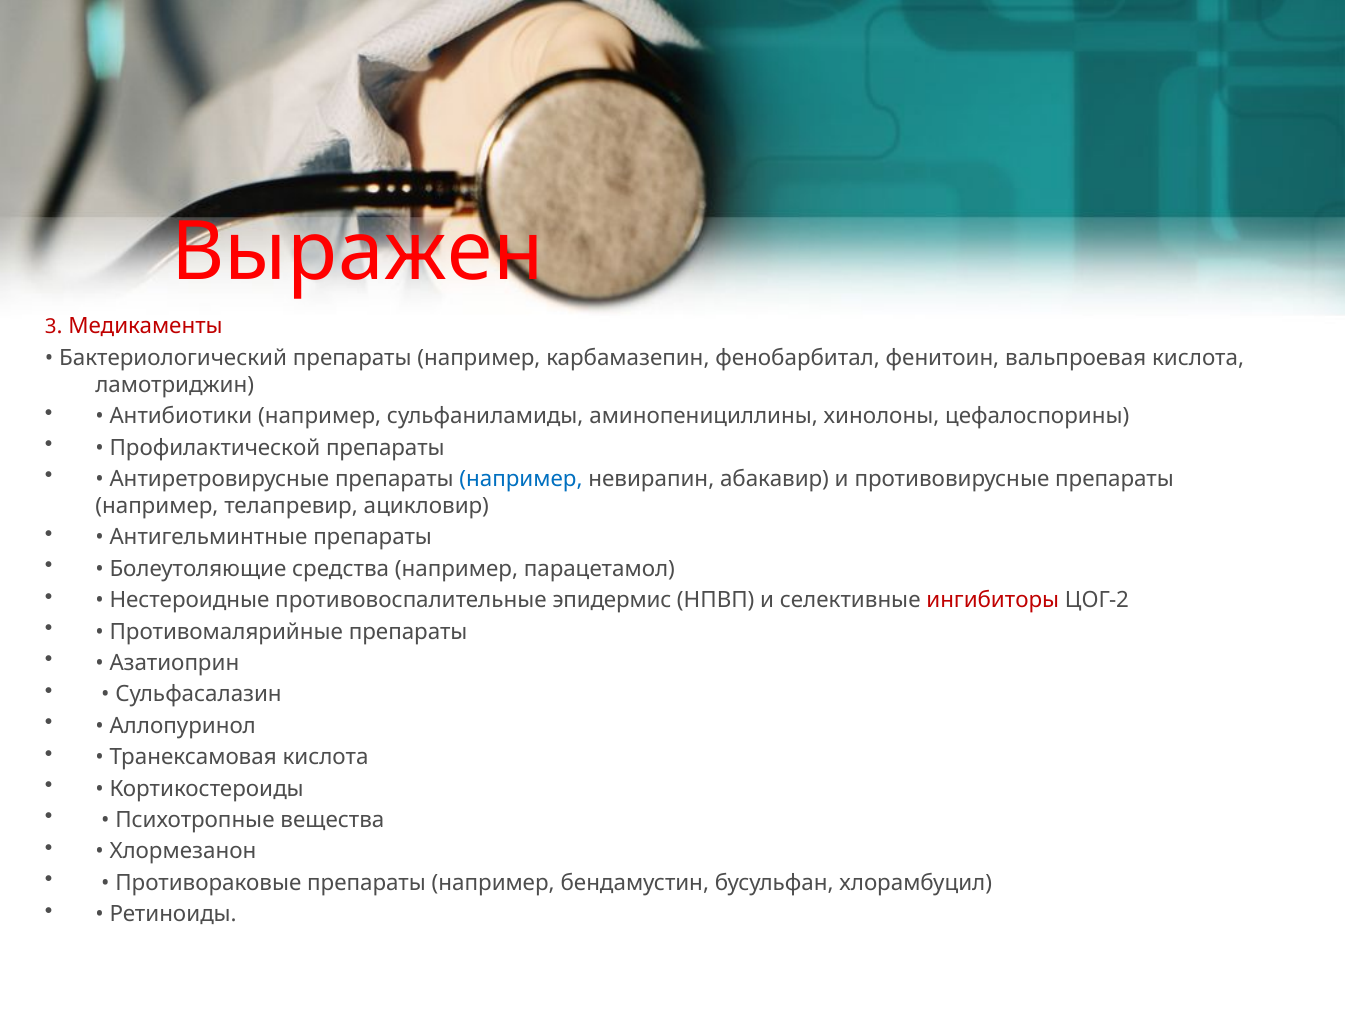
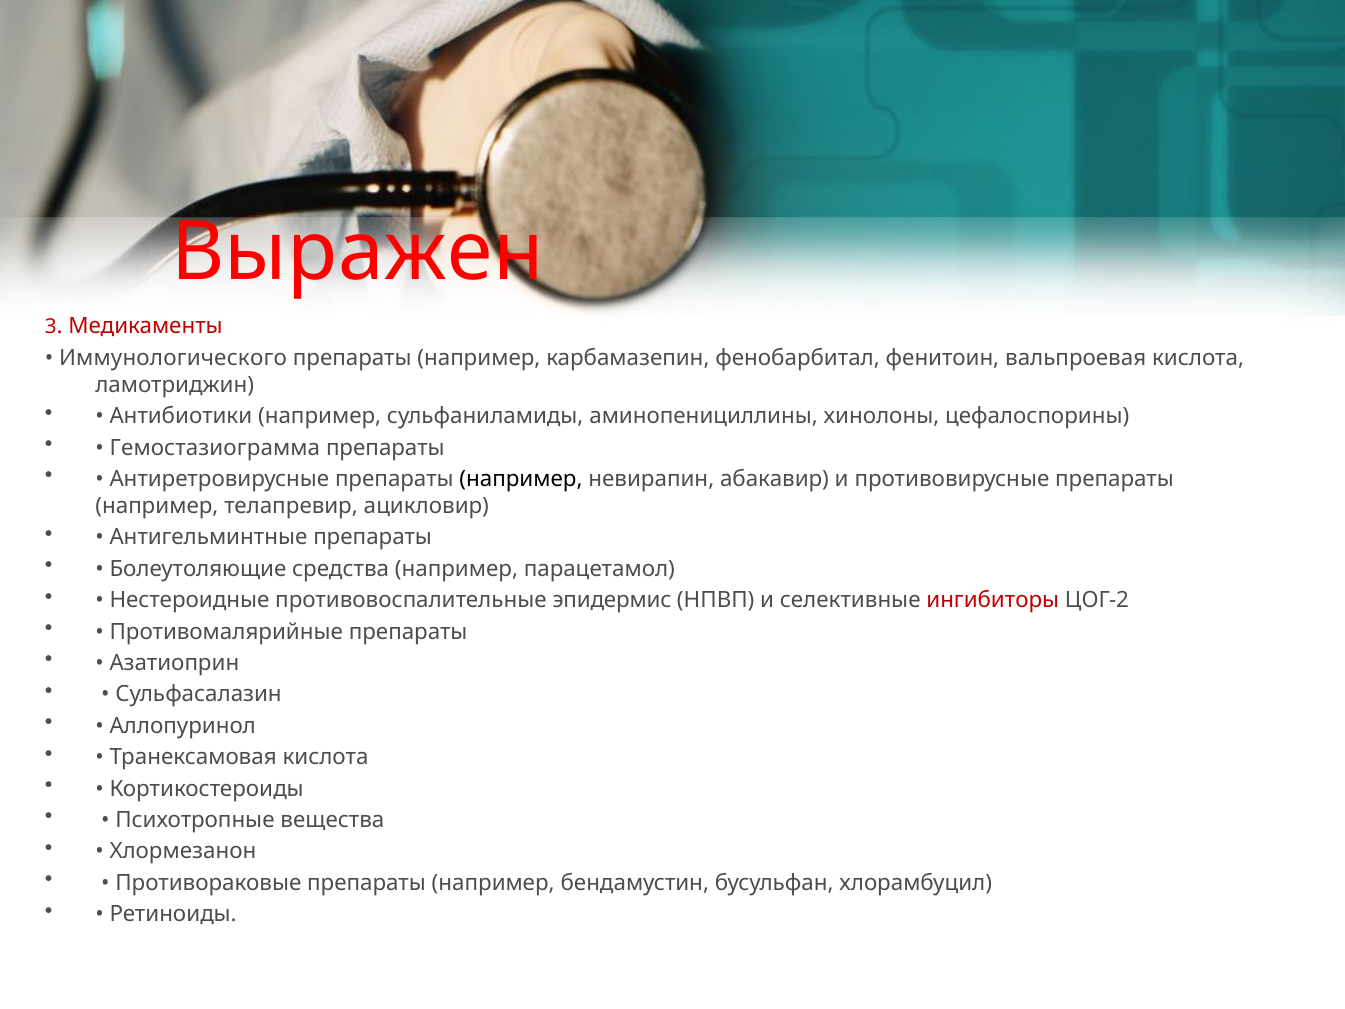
Бактериологический: Бактериологический -> Иммунологического
Профилактической: Профилактической -> Гемостазиограмма
например at (521, 479) colour: blue -> black
